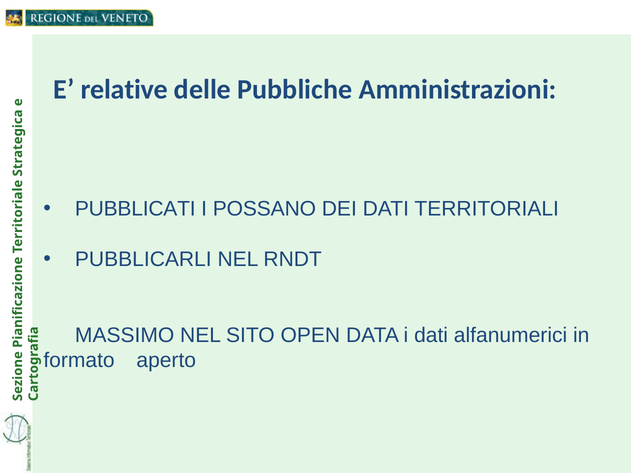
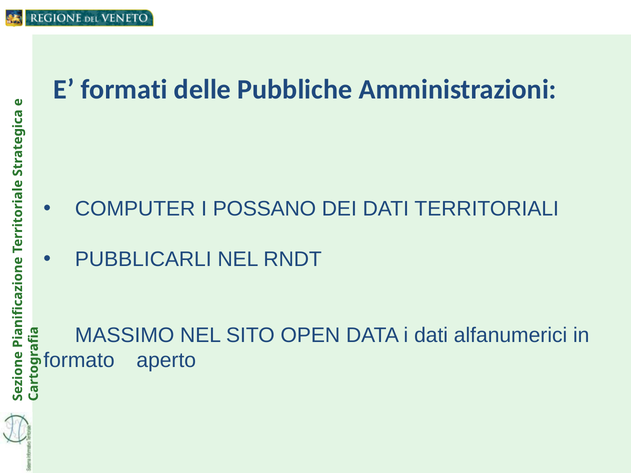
relative: relative -> formati
PUBBLICATI: PUBBLICATI -> COMPUTER
